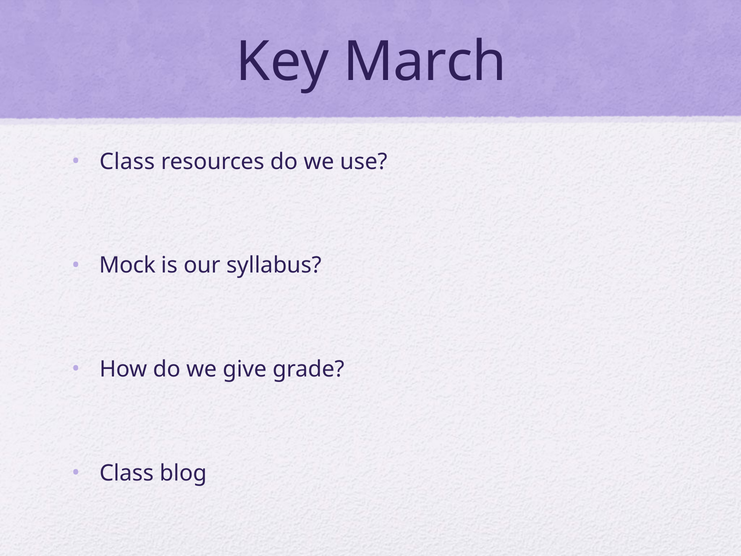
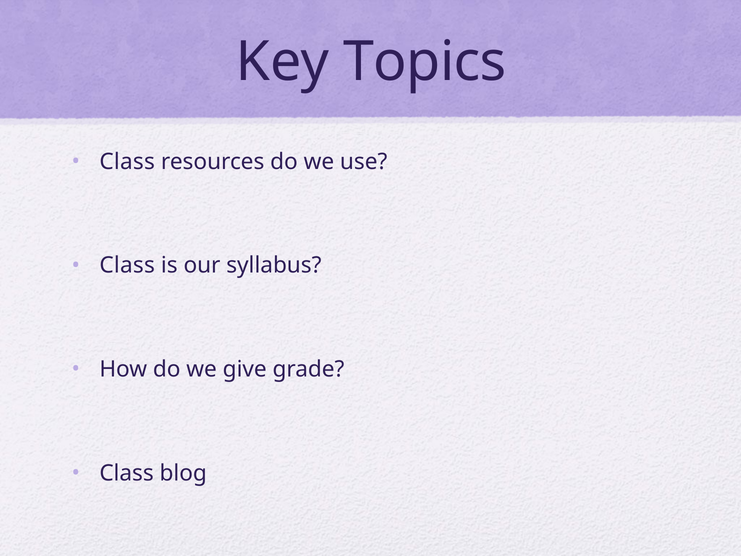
March: March -> Topics
Mock at (127, 265): Mock -> Class
